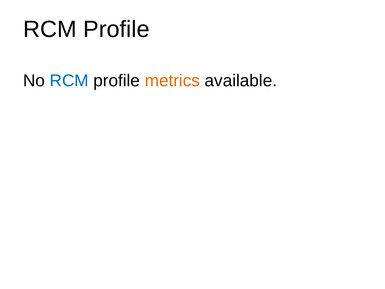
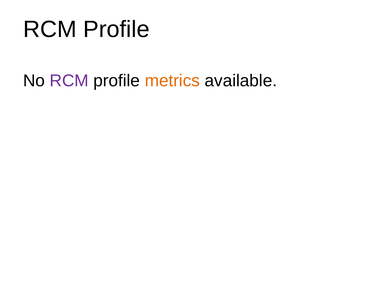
RCM at (69, 81) colour: blue -> purple
